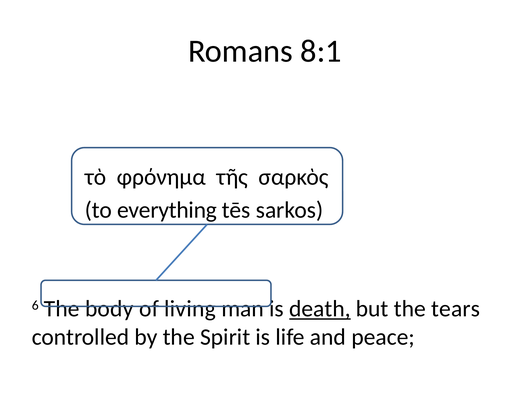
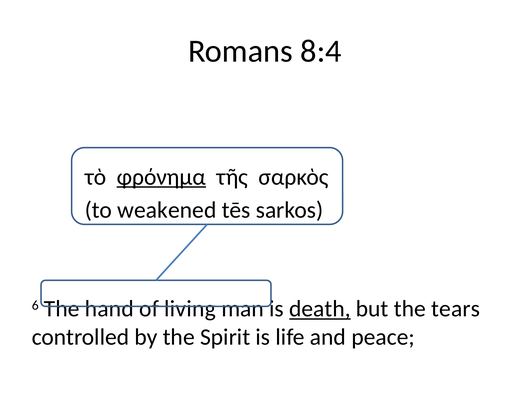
8:1: 8:1 -> 8:4
φρόνημα underline: none -> present
everything: everything -> weakened
body: body -> hand
